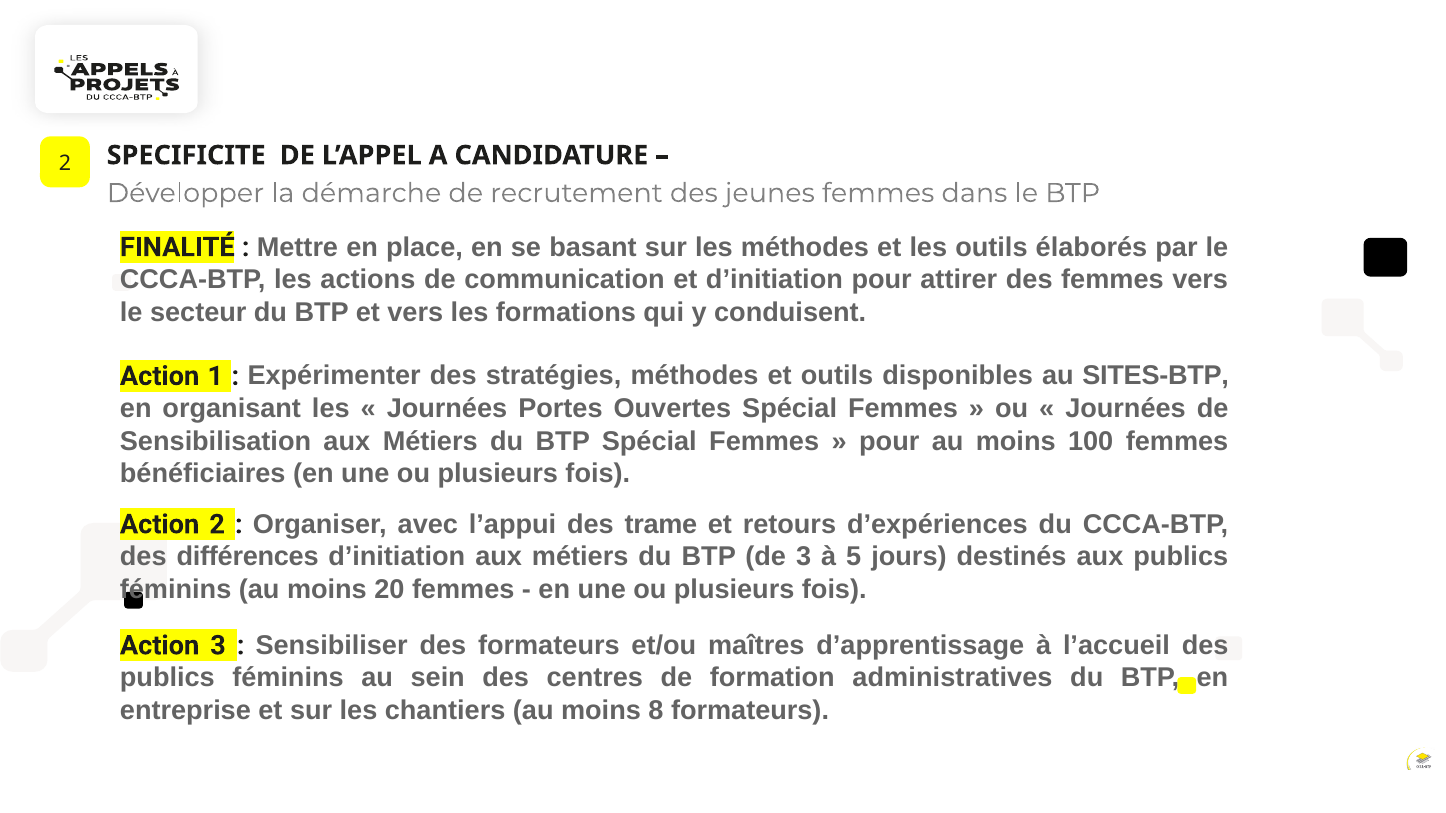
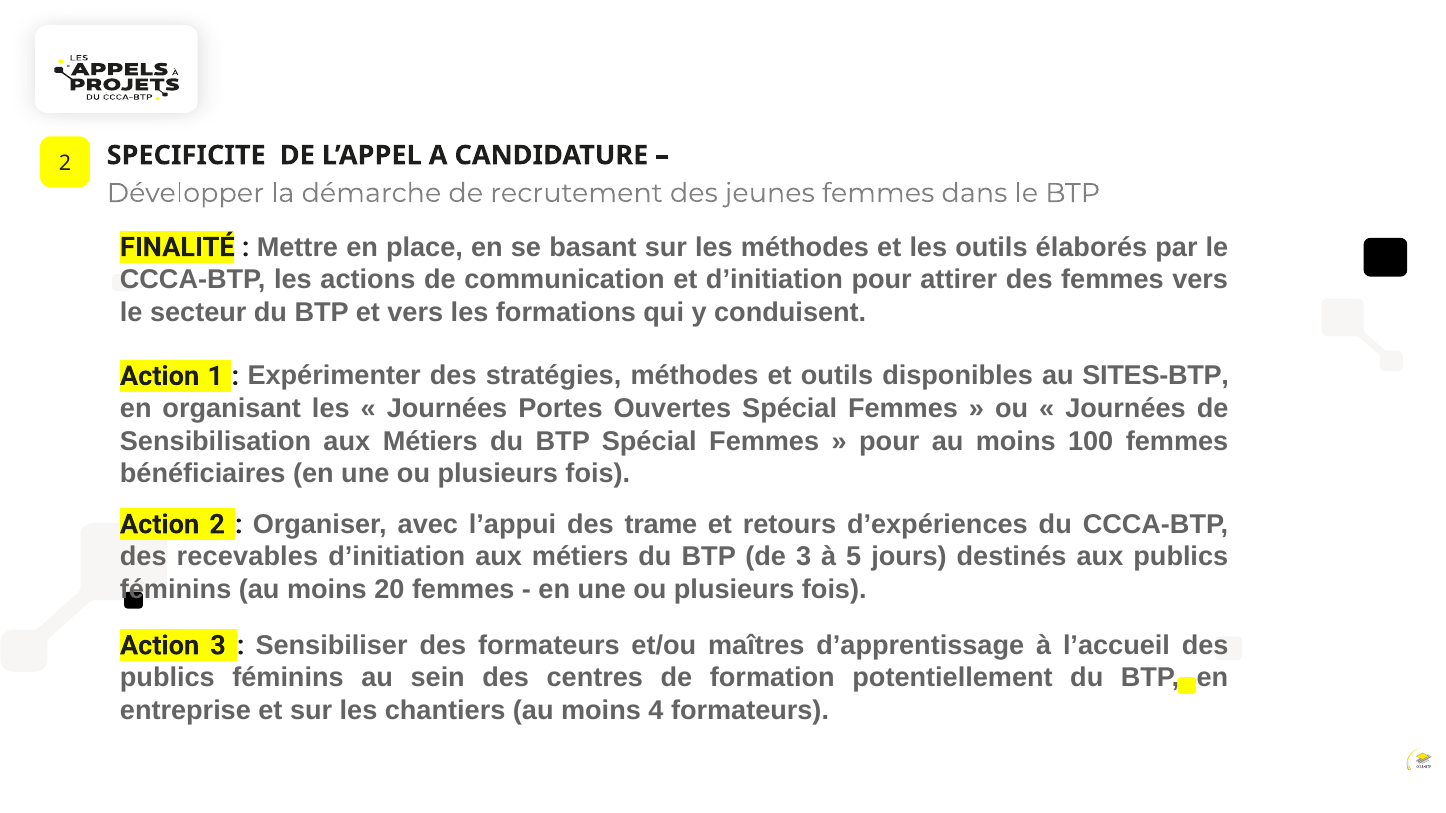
différences: différences -> recevables
administratives: administratives -> potentiellement
8: 8 -> 4
